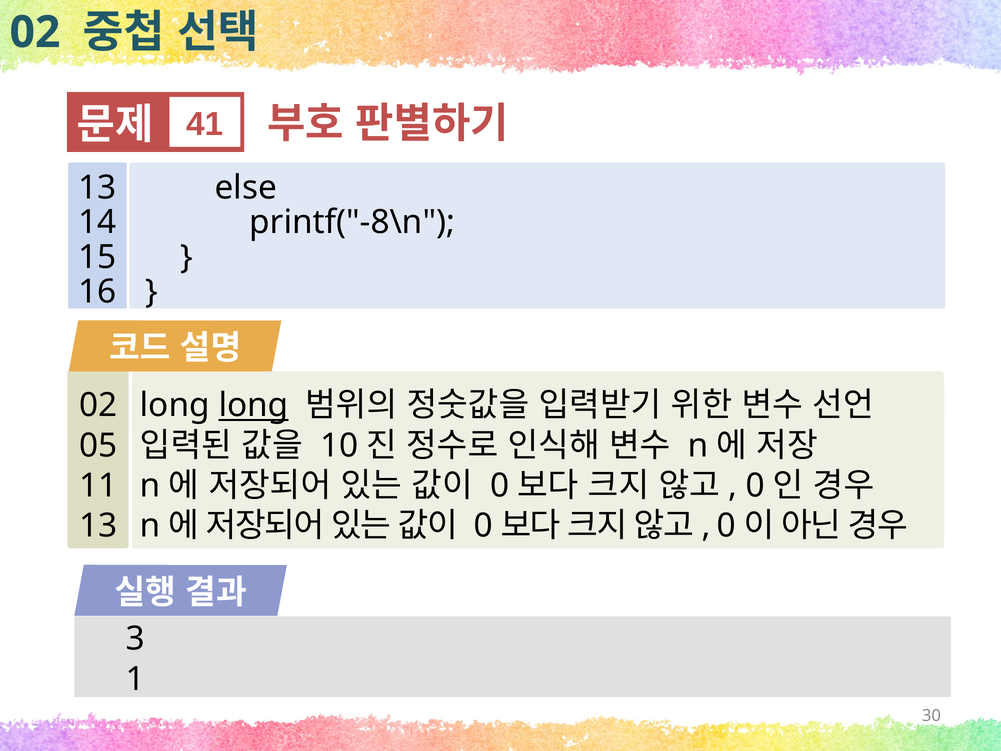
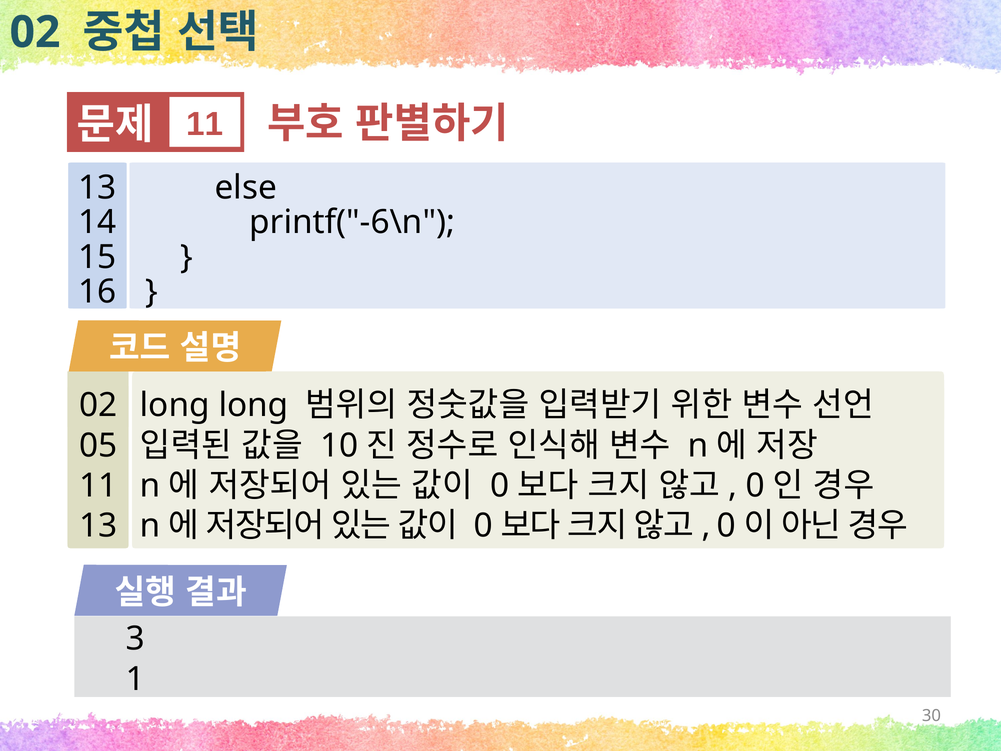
41 at (205, 124): 41 -> 11
printf("-8\n: printf("-8\n -> printf("-6\n
long at (253, 405) underline: present -> none
